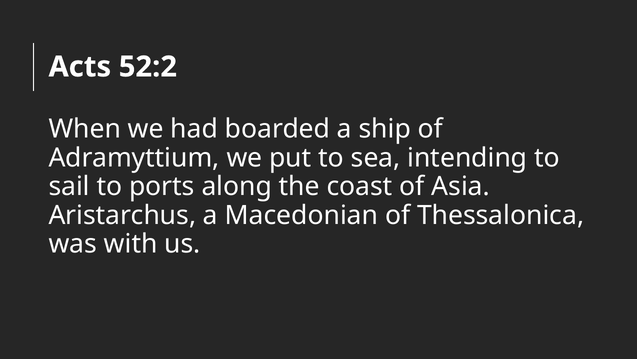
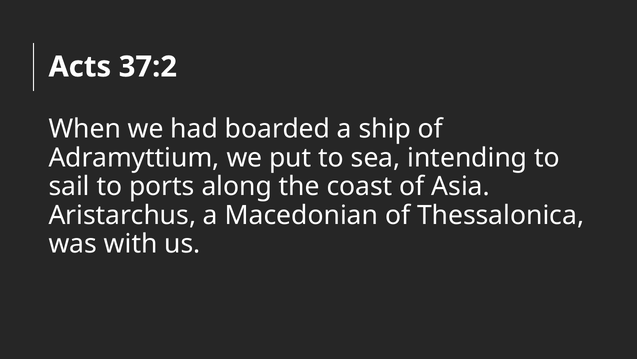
52:2: 52:2 -> 37:2
